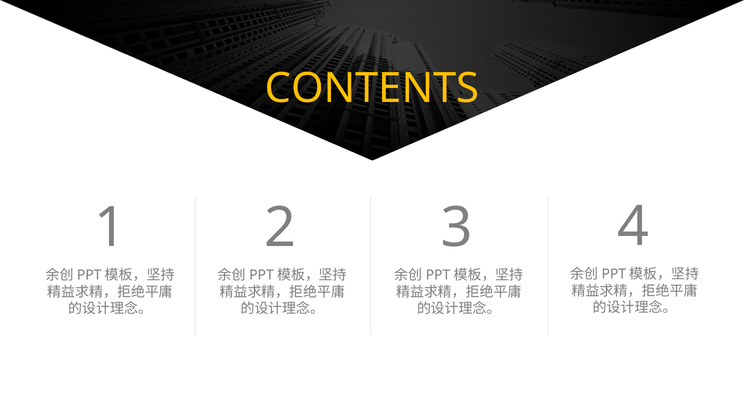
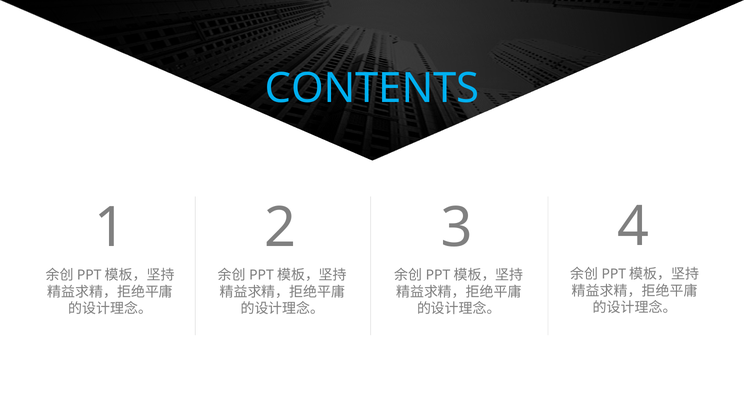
CONTENTS colour: yellow -> light blue
